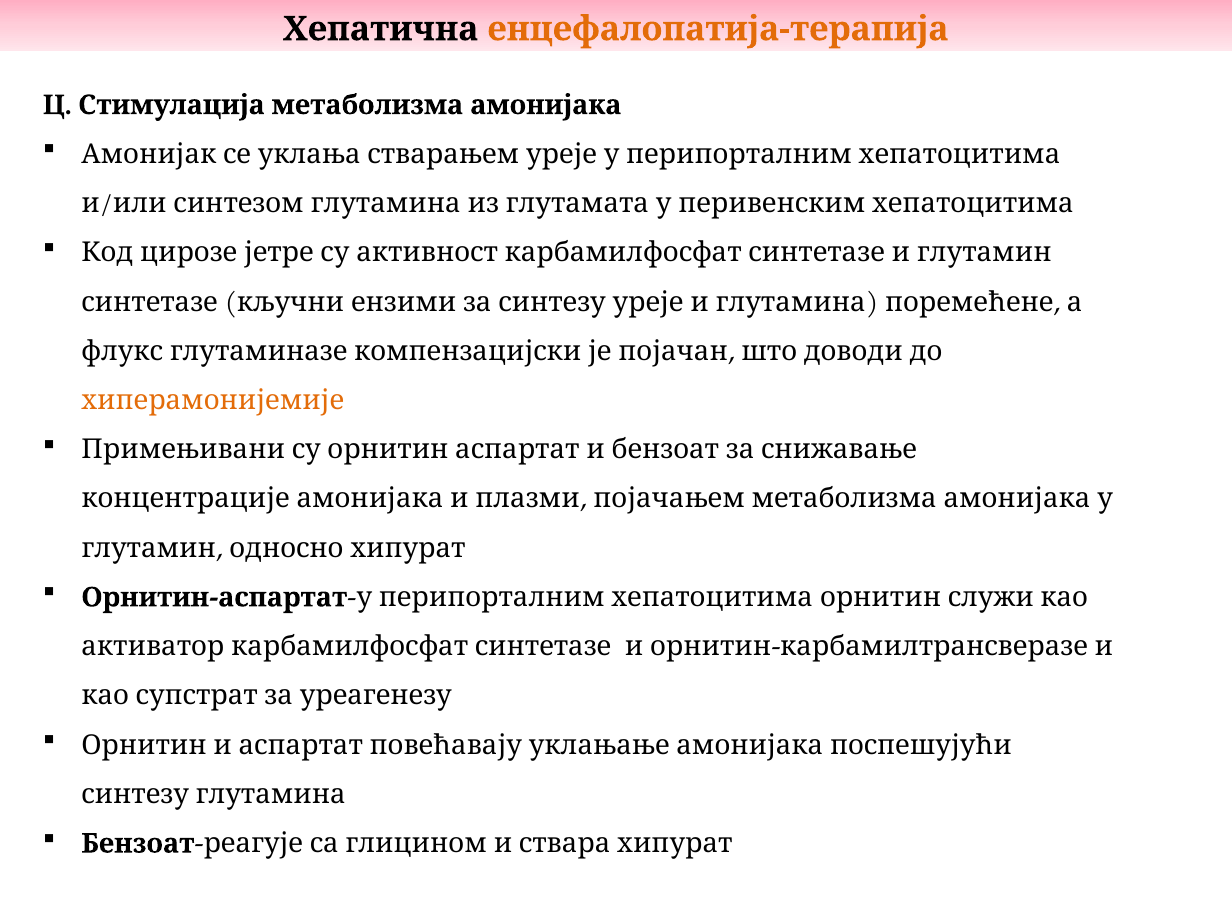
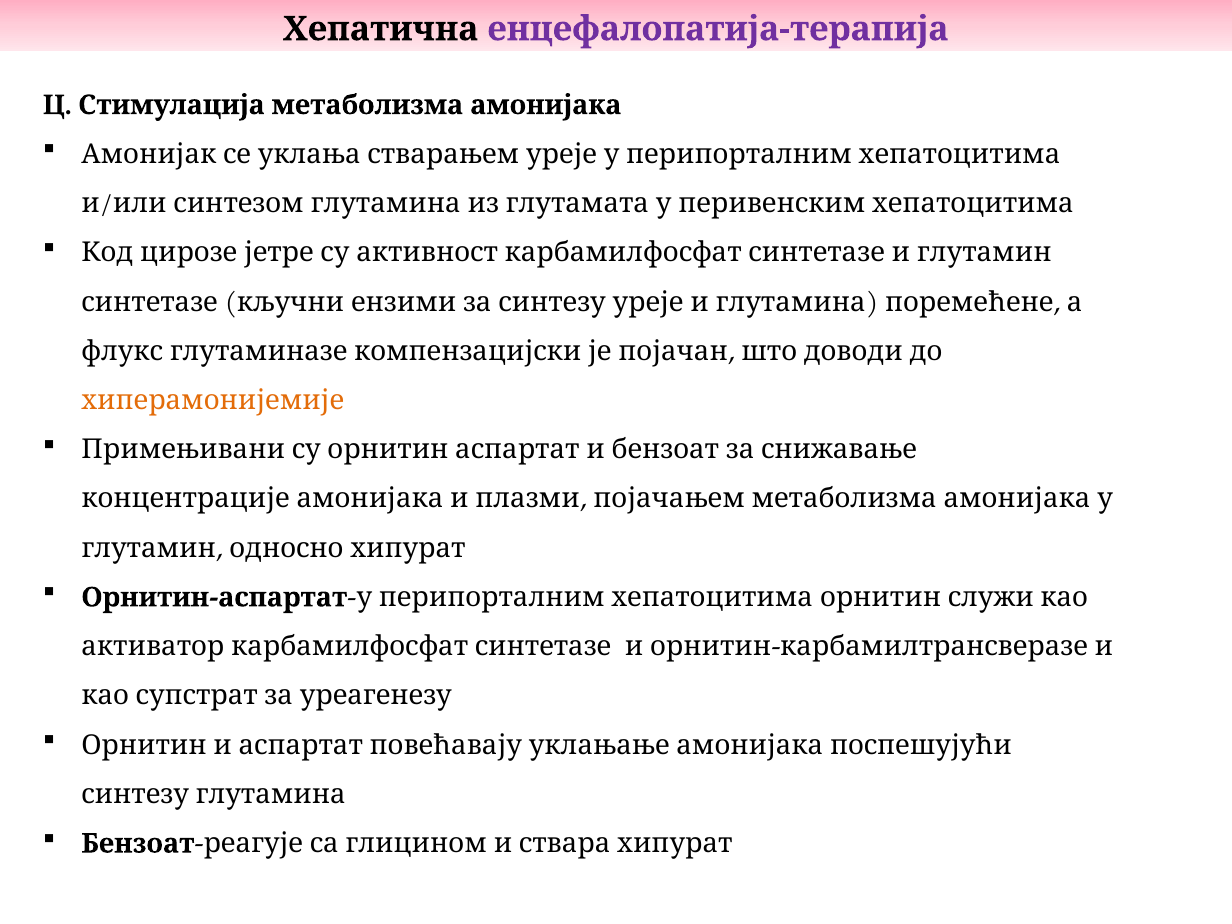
енцефалопатија-терапија colour: orange -> purple
